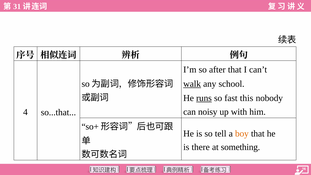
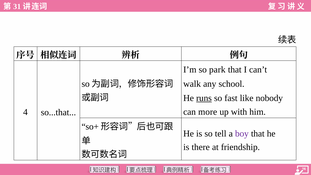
after: after -> park
walk underline: present -> none
this: this -> like
noisy: noisy -> more
boy colour: orange -> purple
something: something -> friendship
